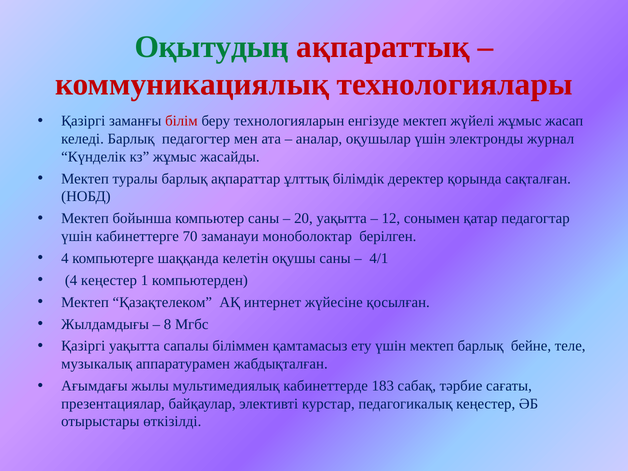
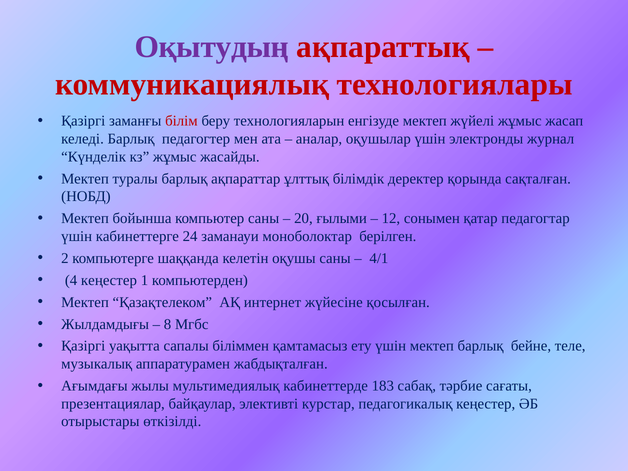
Оқытудың colour: green -> purple
20 уақытта: уақытта -> ғылыми
70: 70 -> 24
4 at (65, 258): 4 -> 2
